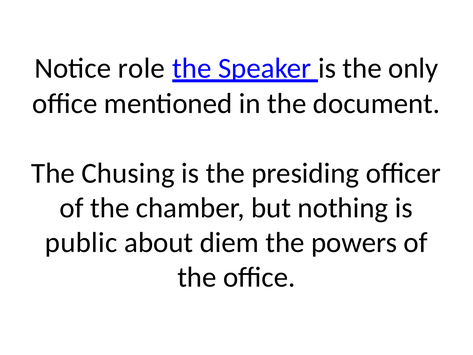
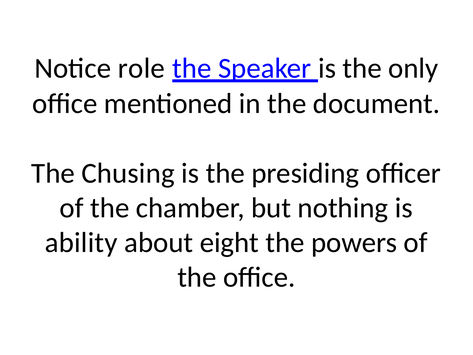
public: public -> ability
diem: diem -> eight
